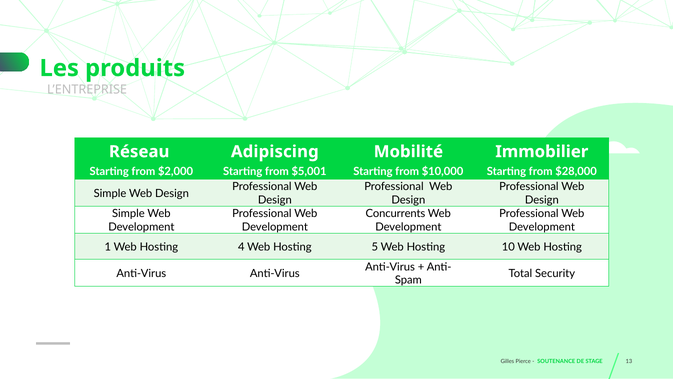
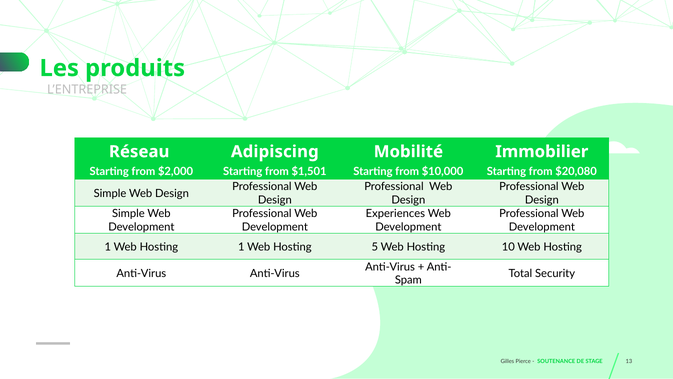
$5,001: $5,001 -> $1,501
$28,000: $28,000 -> $20,080
Concurrents: Concurrents -> Experiences
Hosting 4: 4 -> 1
